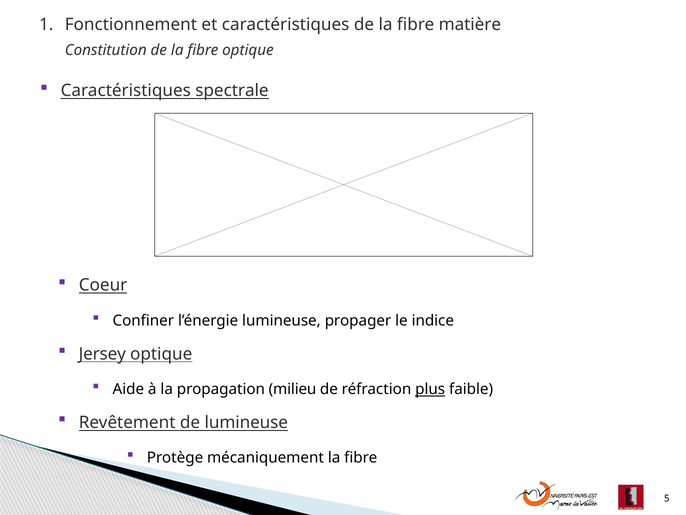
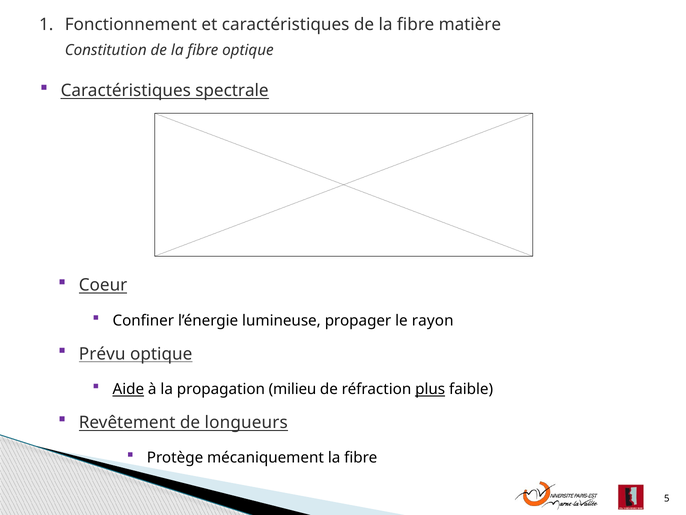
indice: indice -> rayon
Jersey: Jersey -> Prévu
Aide underline: none -> present
de lumineuse: lumineuse -> longueurs
